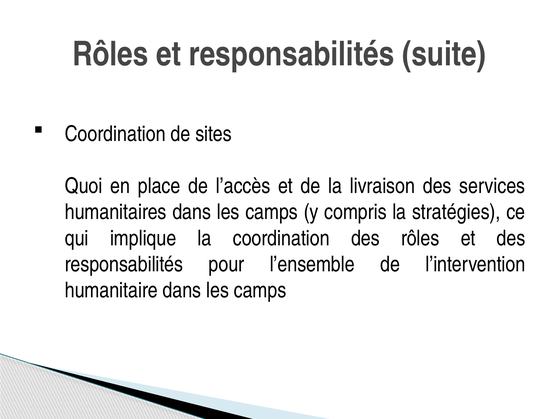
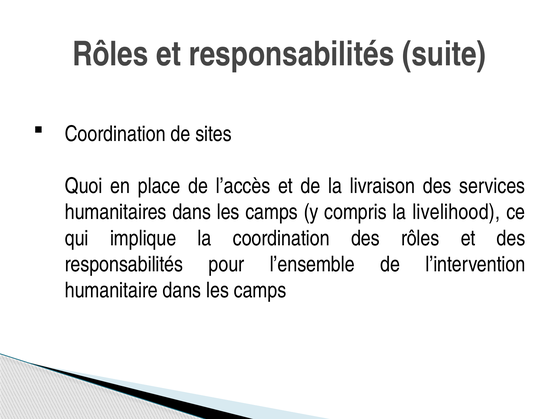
stratégies: stratégies -> livelihood
